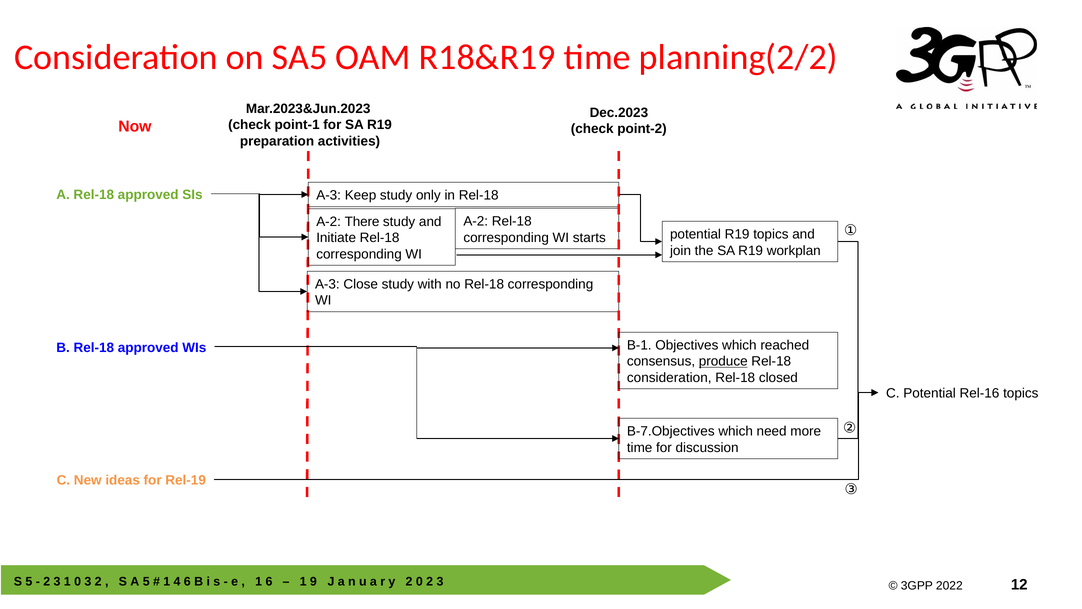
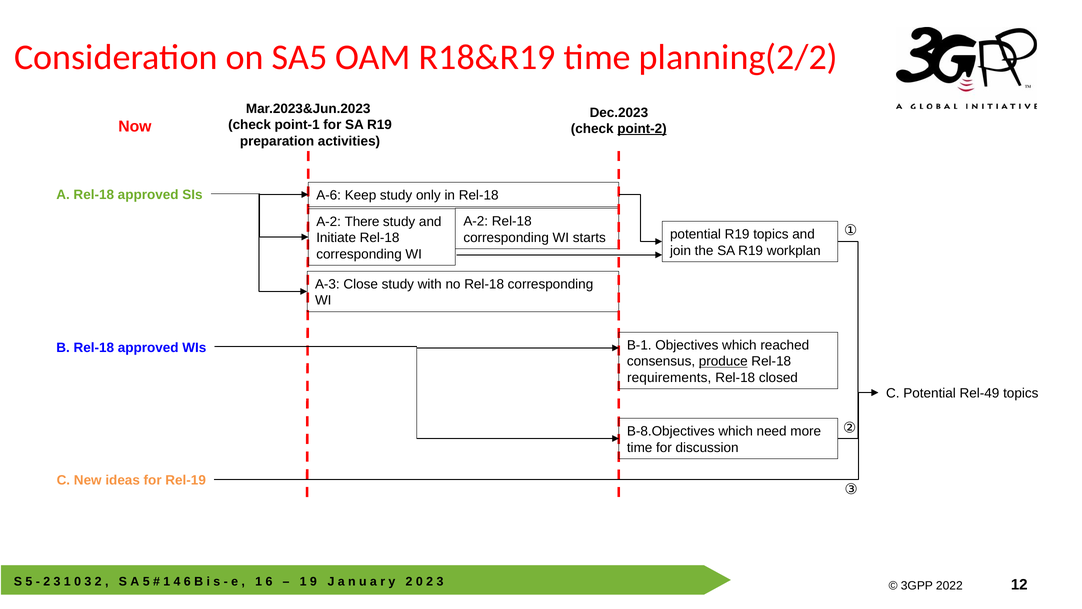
point-2 underline: none -> present
SIs A-3: A-3 -> A-6
consideration at (669, 377): consideration -> requirements
Rel-16: Rel-16 -> Rel-49
B-7.Objectives: B-7.Objectives -> B-8.Objectives
